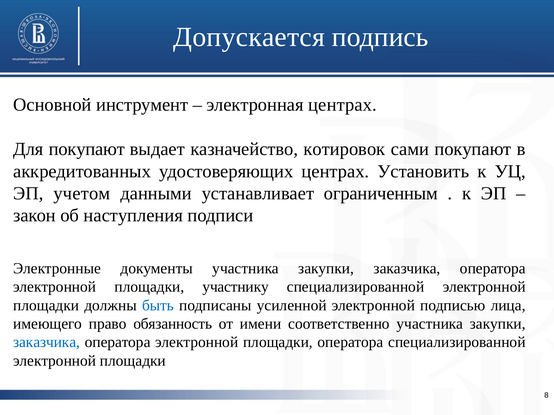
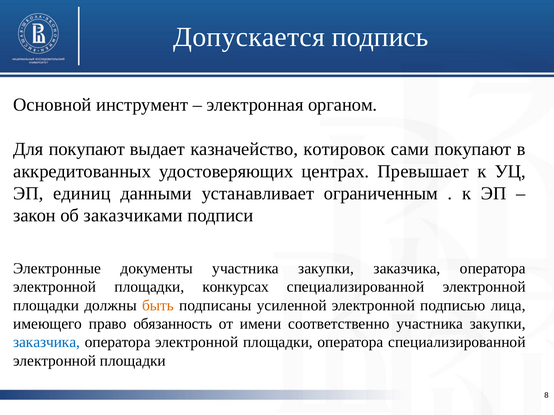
электронная центрах: центрах -> органом
Установить: Установить -> Превышает
учетом: учетом -> единиц
наступления: наступления -> заказчиками
участнику: участнику -> конкурсах
быть colour: blue -> orange
